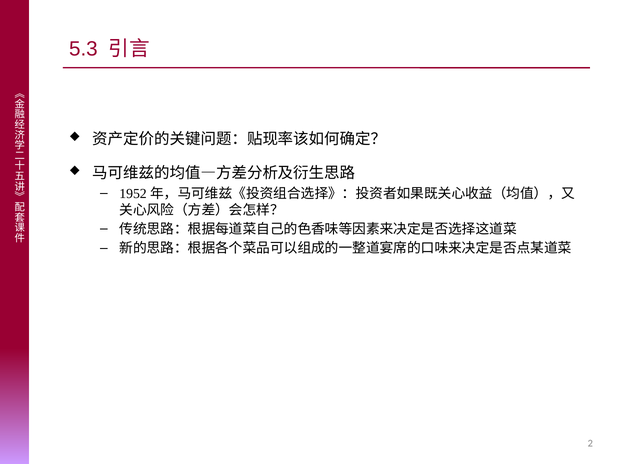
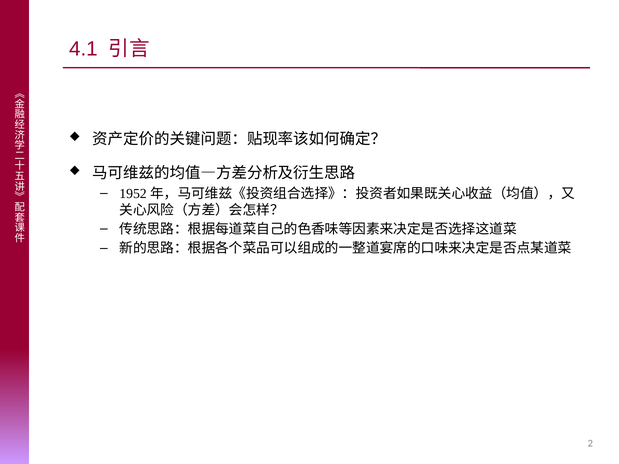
5.3: 5.3 -> 4.1
